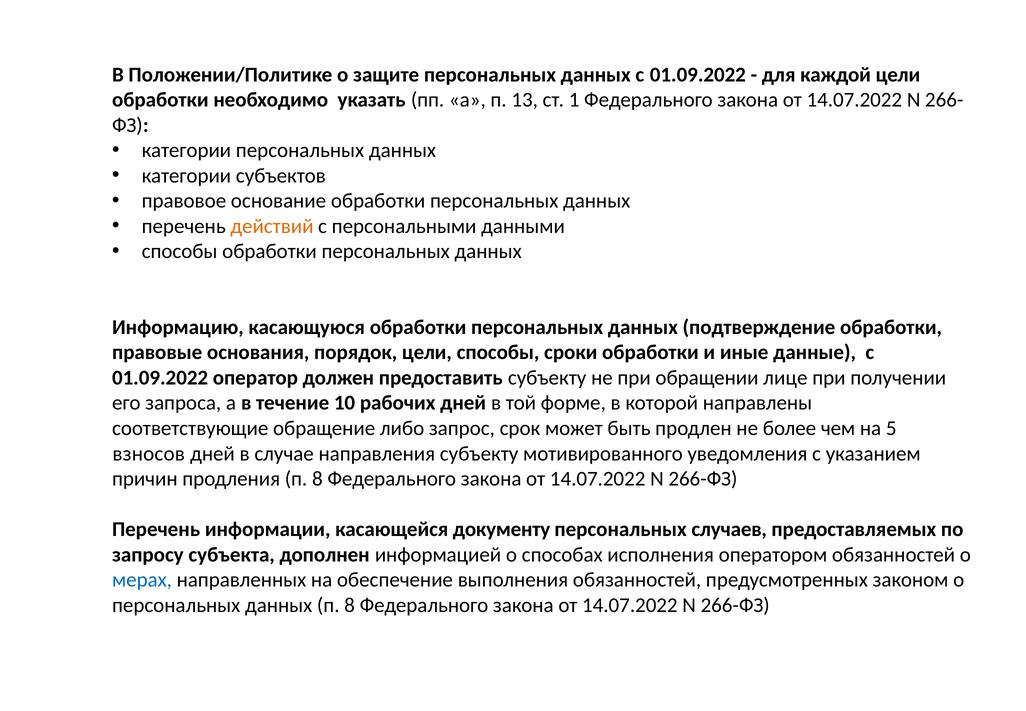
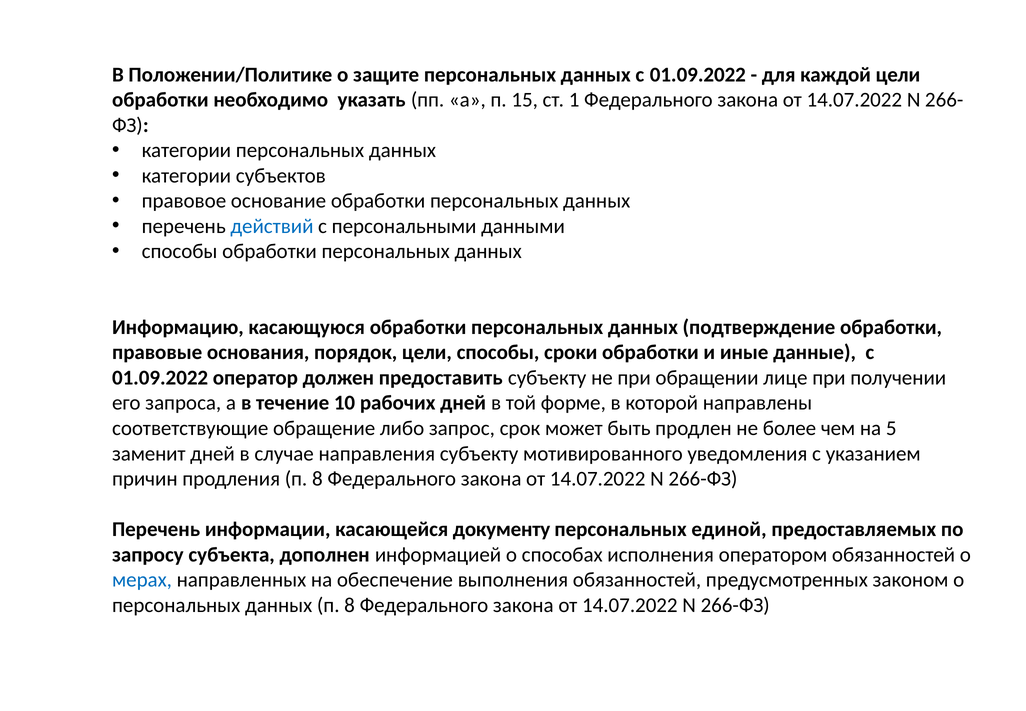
13: 13 -> 15
действий colour: orange -> blue
взносов: взносов -> заменит
случаев: случаев -> единой
